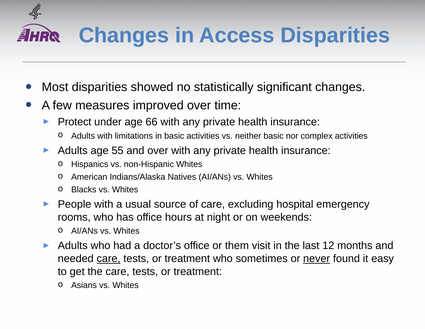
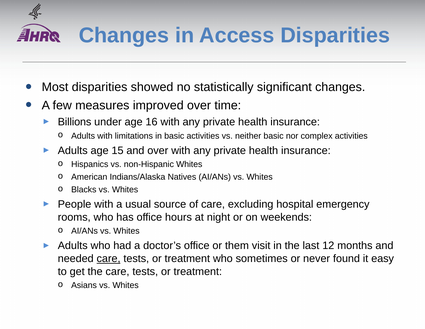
Protect: Protect -> Billions
66: 66 -> 16
55: 55 -> 15
never underline: present -> none
